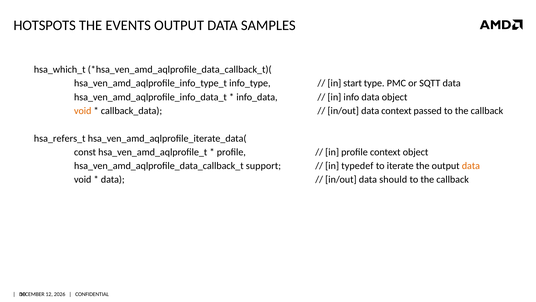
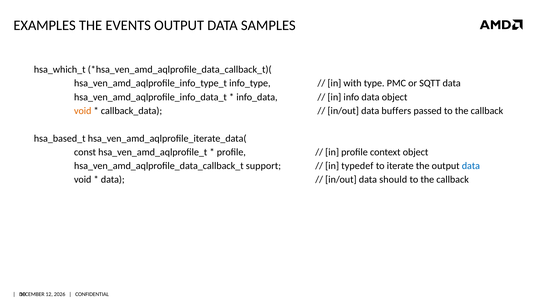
HOTSPOTS: HOTSPOTS -> EXAMPLES
start: start -> with
data context: context -> buffers
hsa_refers_t: hsa_refers_t -> hsa_based_t
data at (471, 166) colour: orange -> blue
